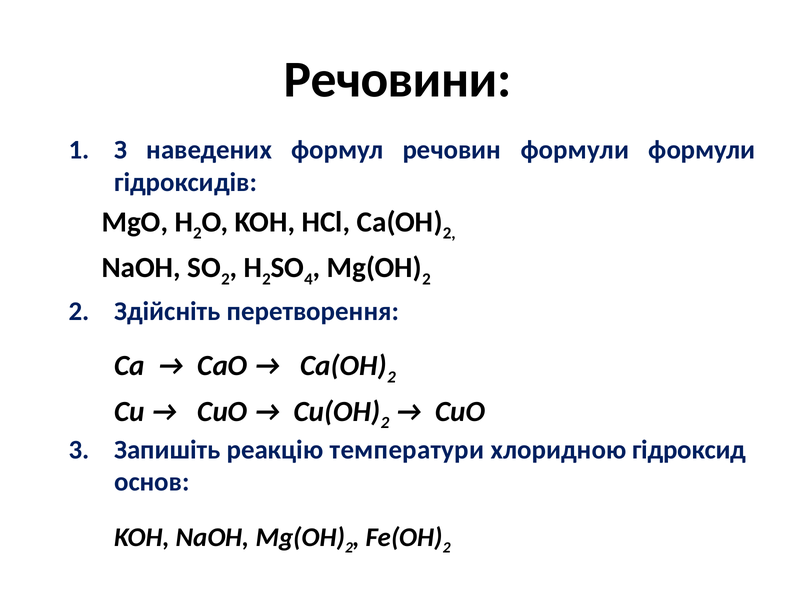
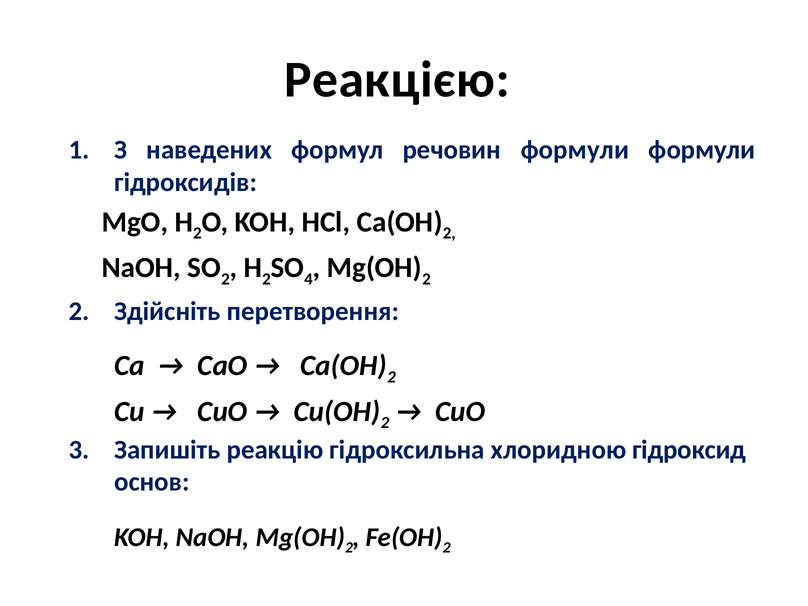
Речовини: Речовини -> Реакцією
температури: температури -> гідроксильна
